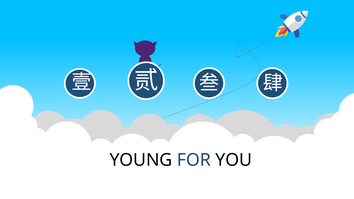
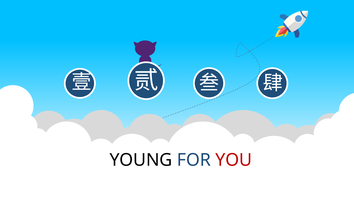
YOU colour: black -> red
